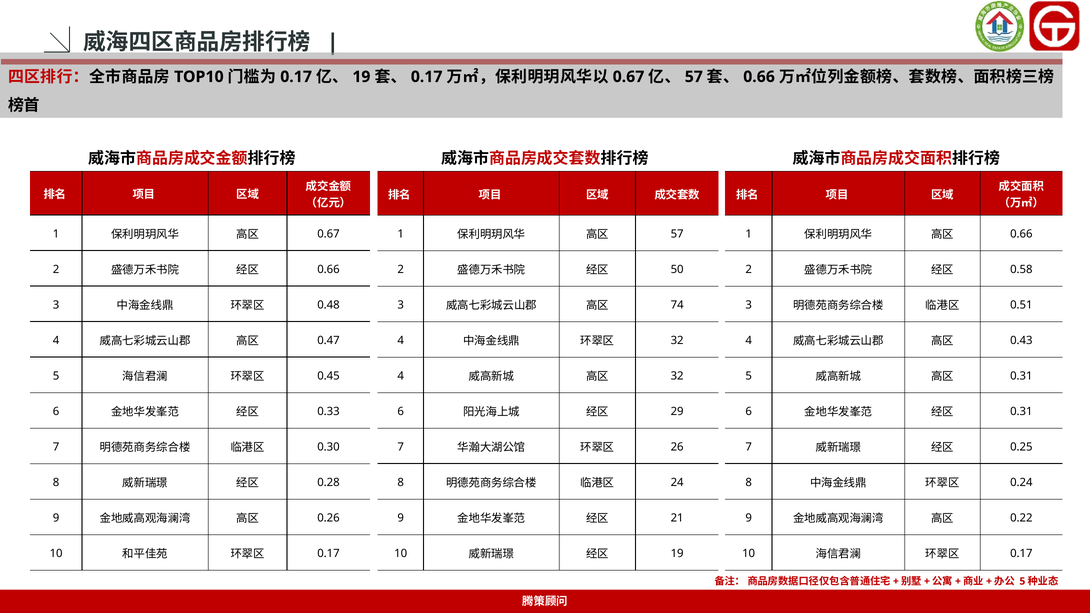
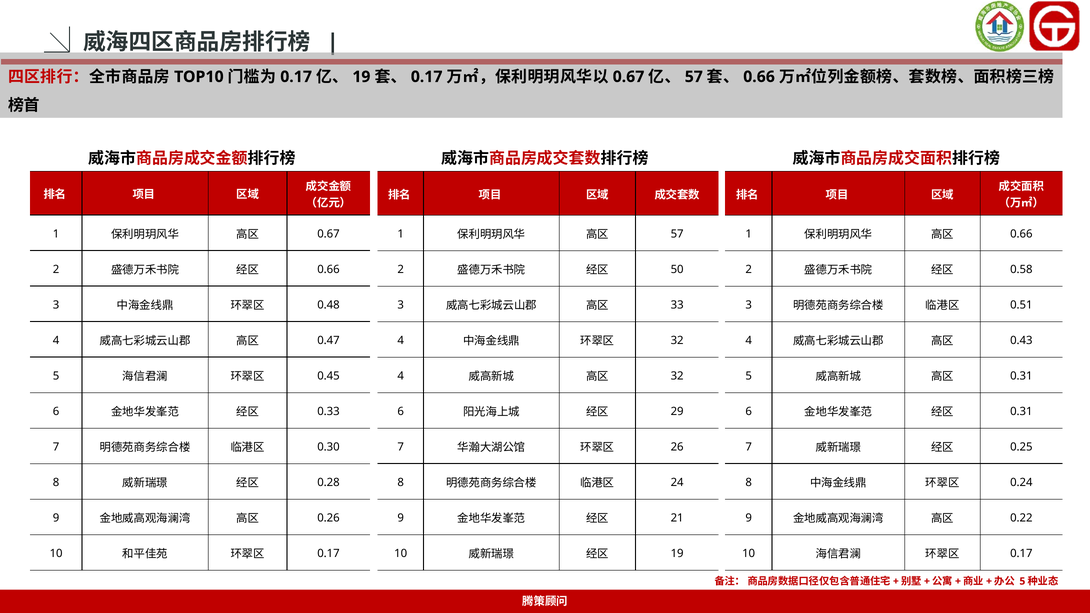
74: 74 -> 33
